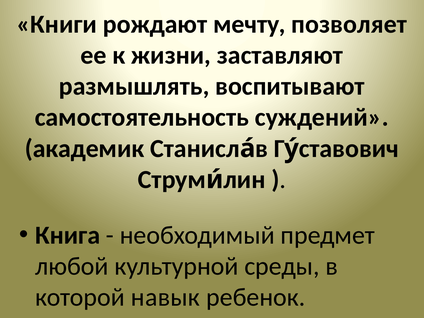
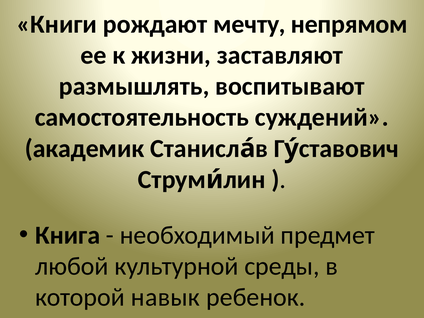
позволяет: позволяет -> непрямом
